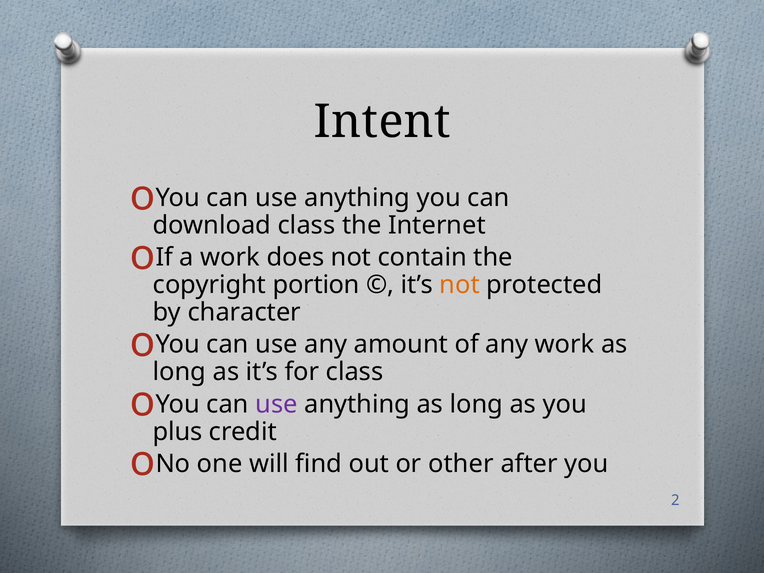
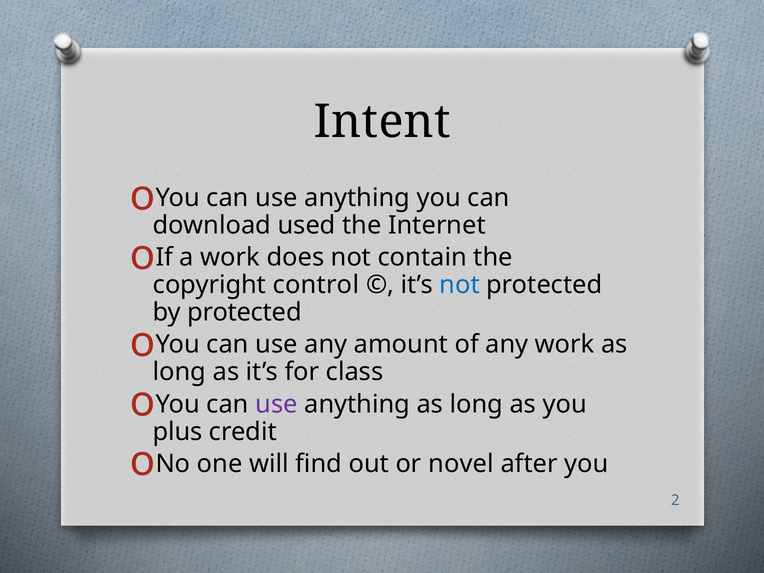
download class: class -> used
portion: portion -> control
not at (460, 285) colour: orange -> blue
by character: character -> protected
other: other -> novel
